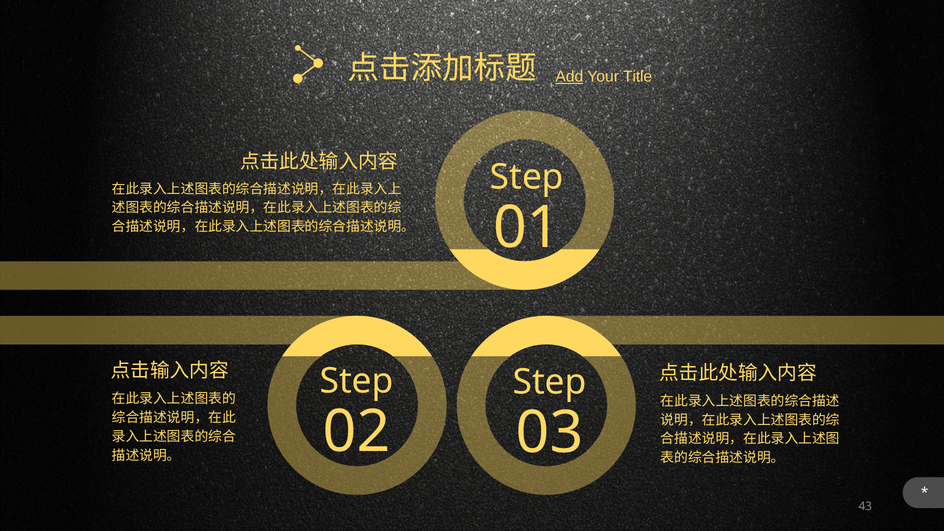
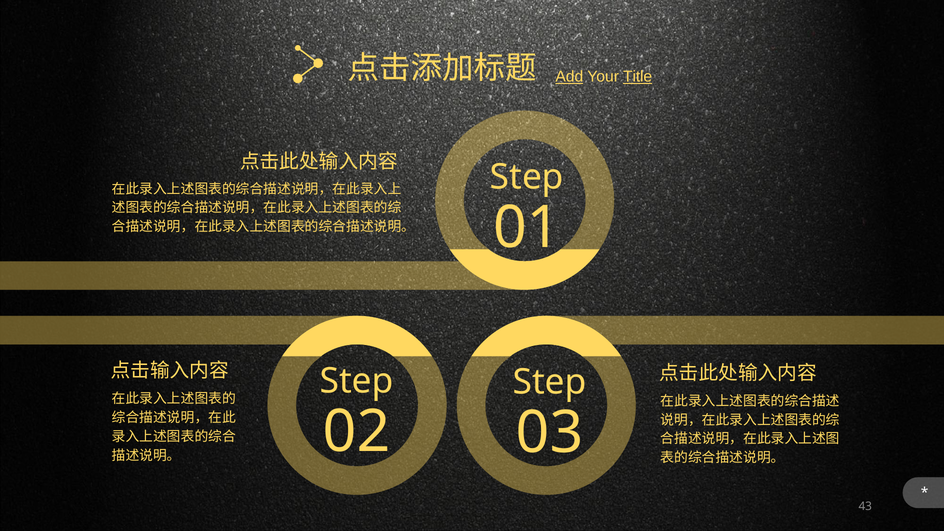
Title underline: none -> present
